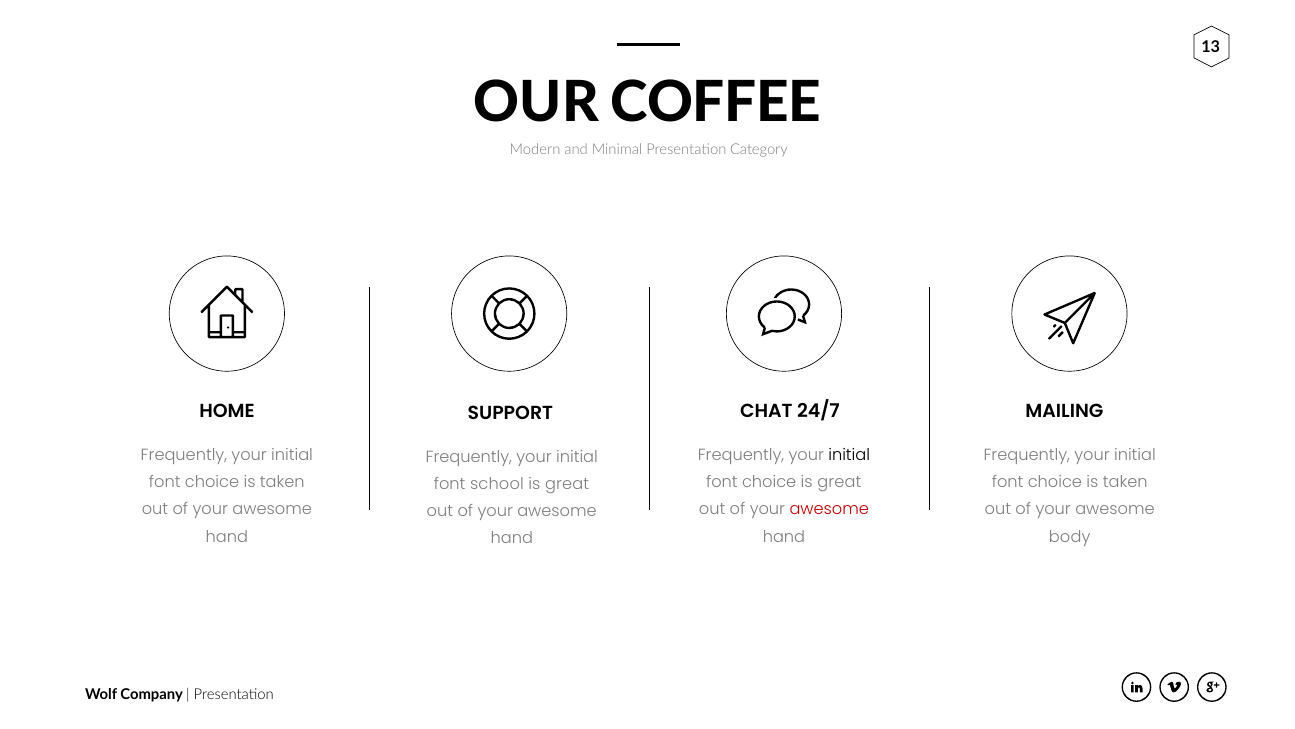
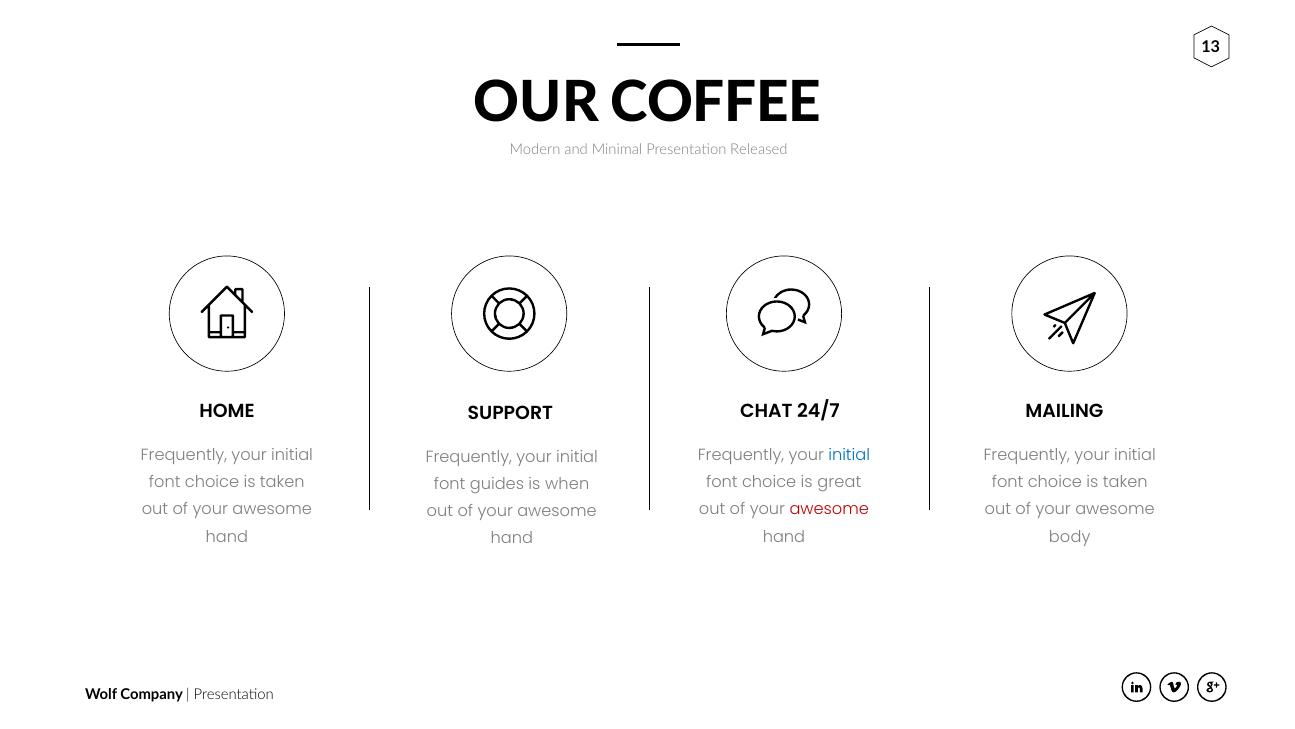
Category: Category -> Released
initial at (849, 455) colour: black -> blue
school: school -> guides
great at (567, 484): great -> when
